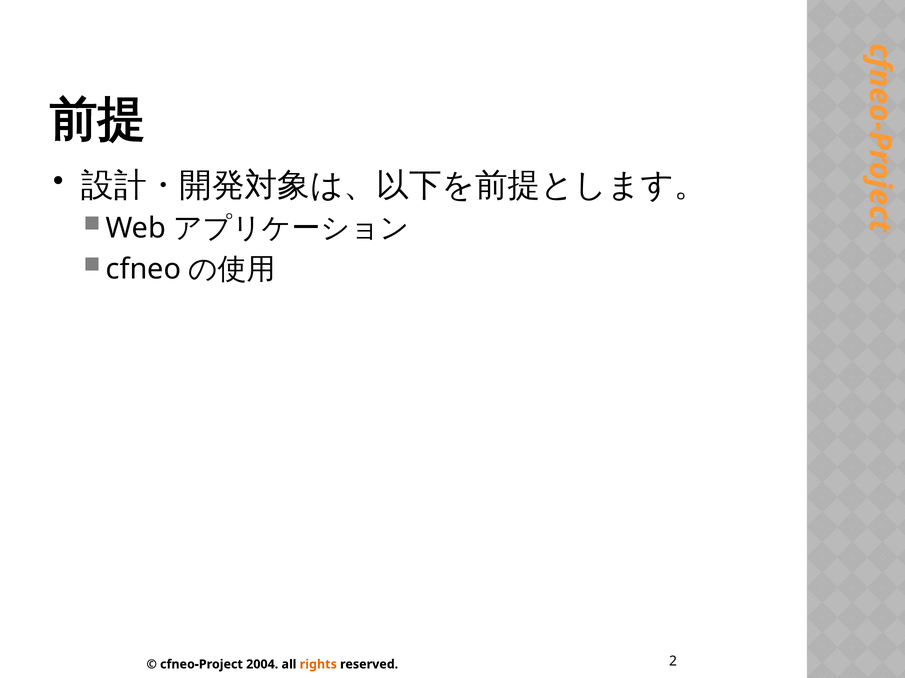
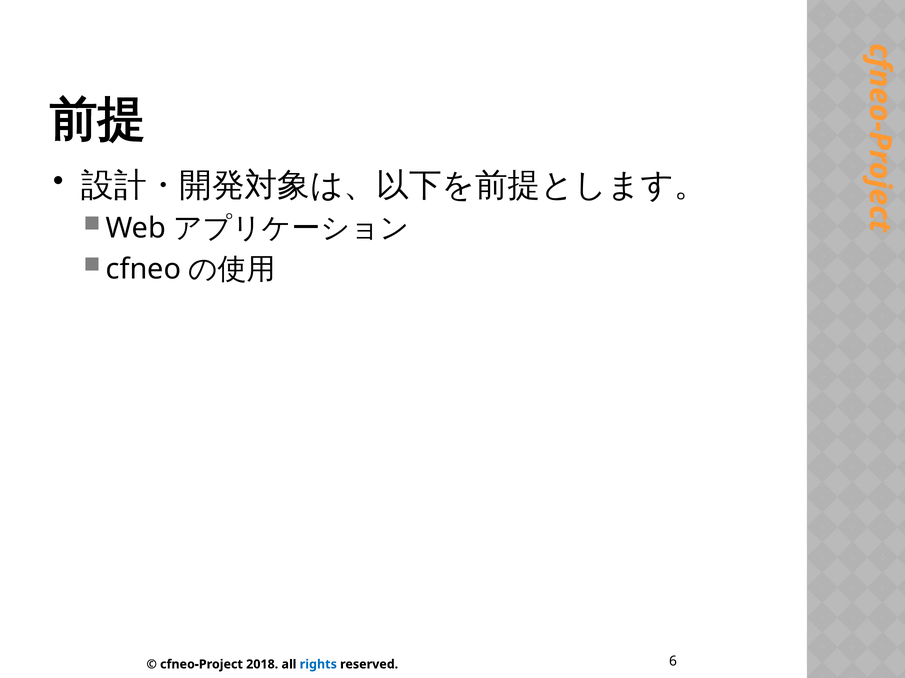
2004: 2004 -> 2018
rights colour: orange -> blue
2: 2 -> 6
